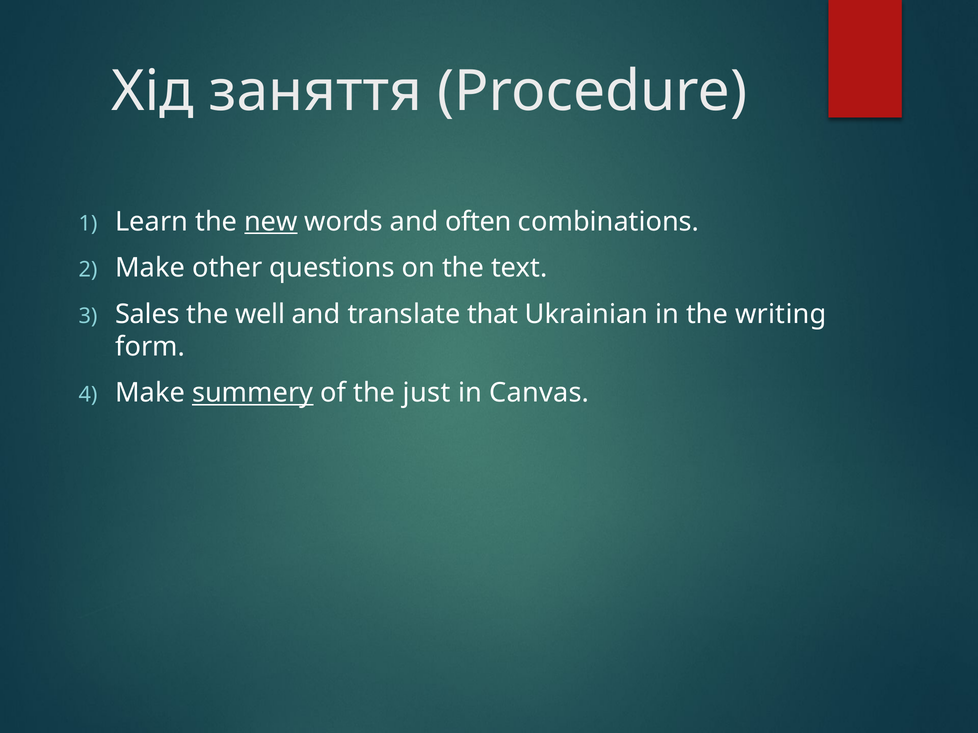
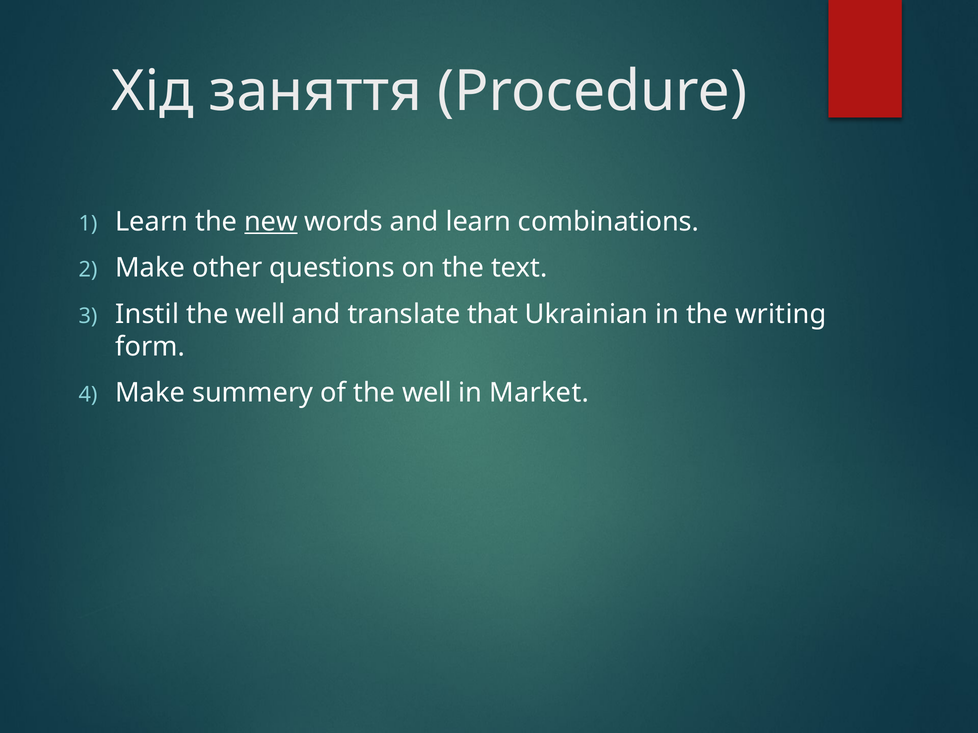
and often: often -> learn
Sales: Sales -> Instil
summery underline: present -> none
of the just: just -> well
Canvas: Canvas -> Market
